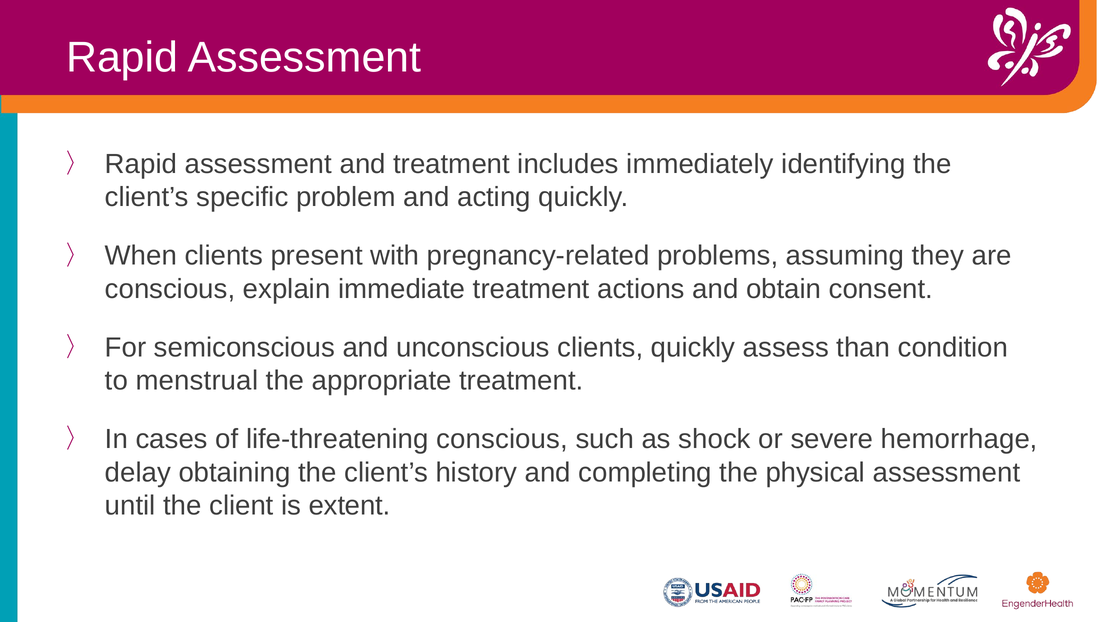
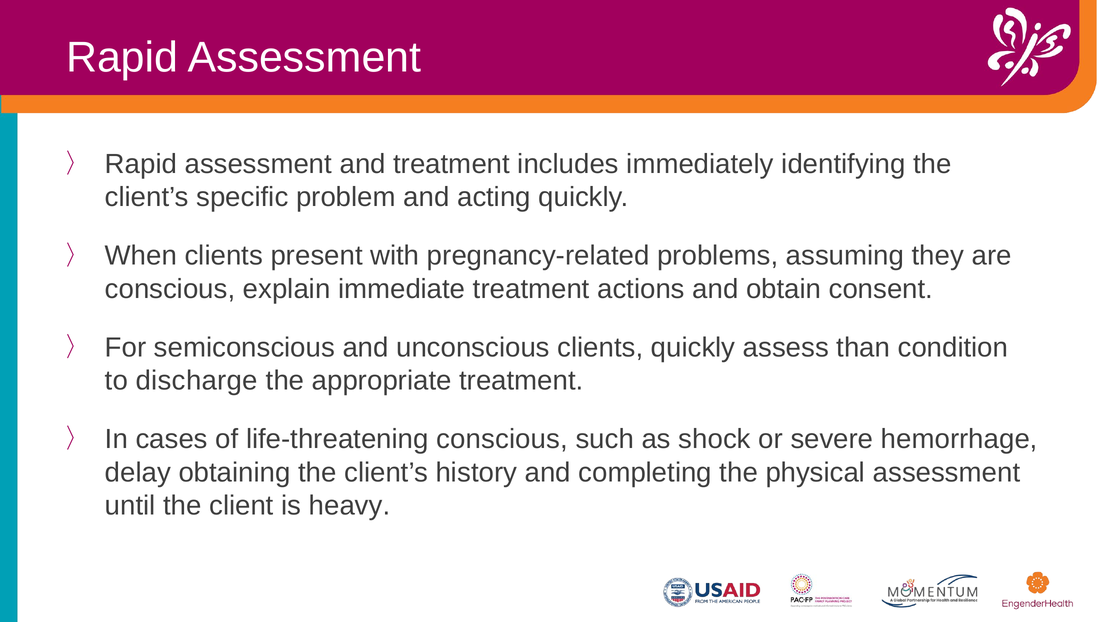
menstrual: menstrual -> discharge
extent: extent -> heavy
